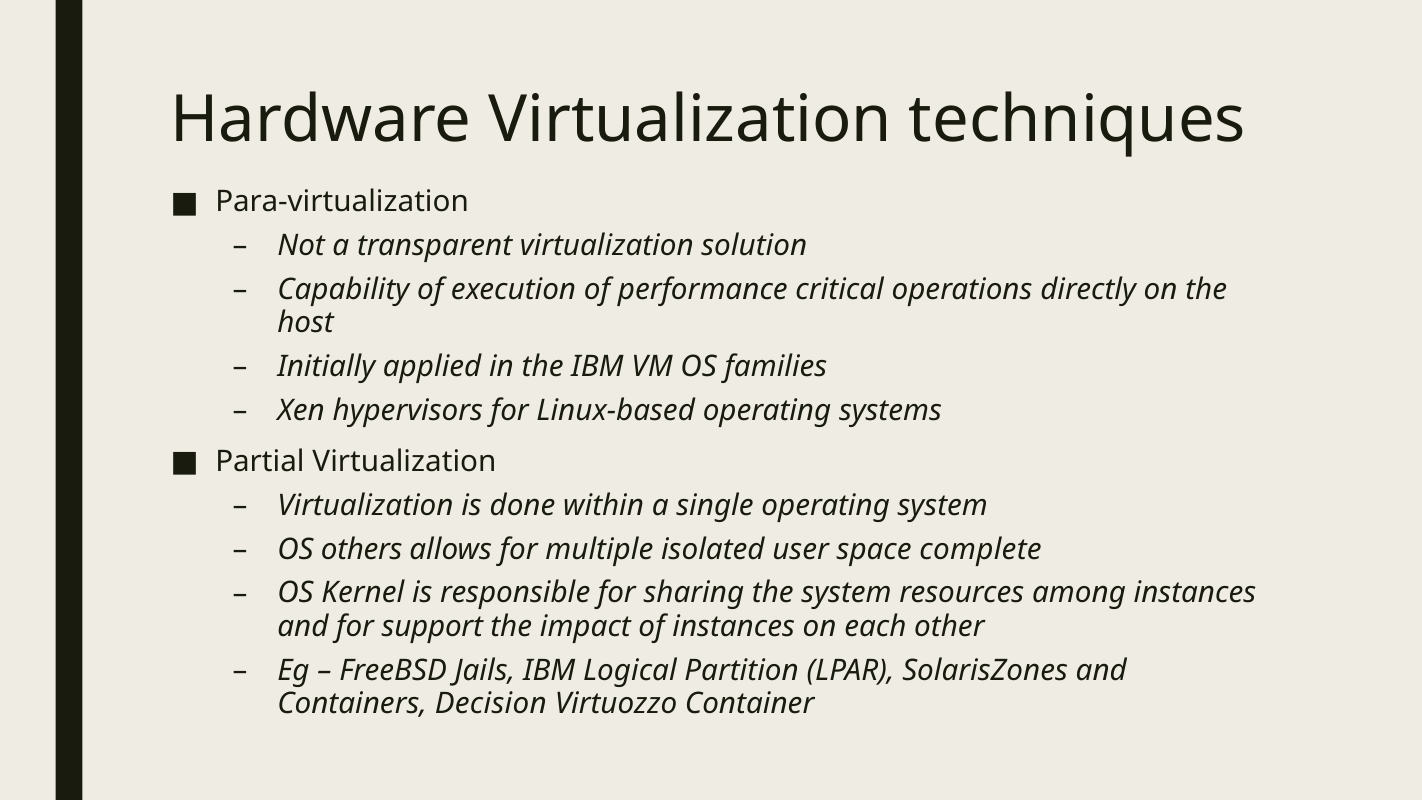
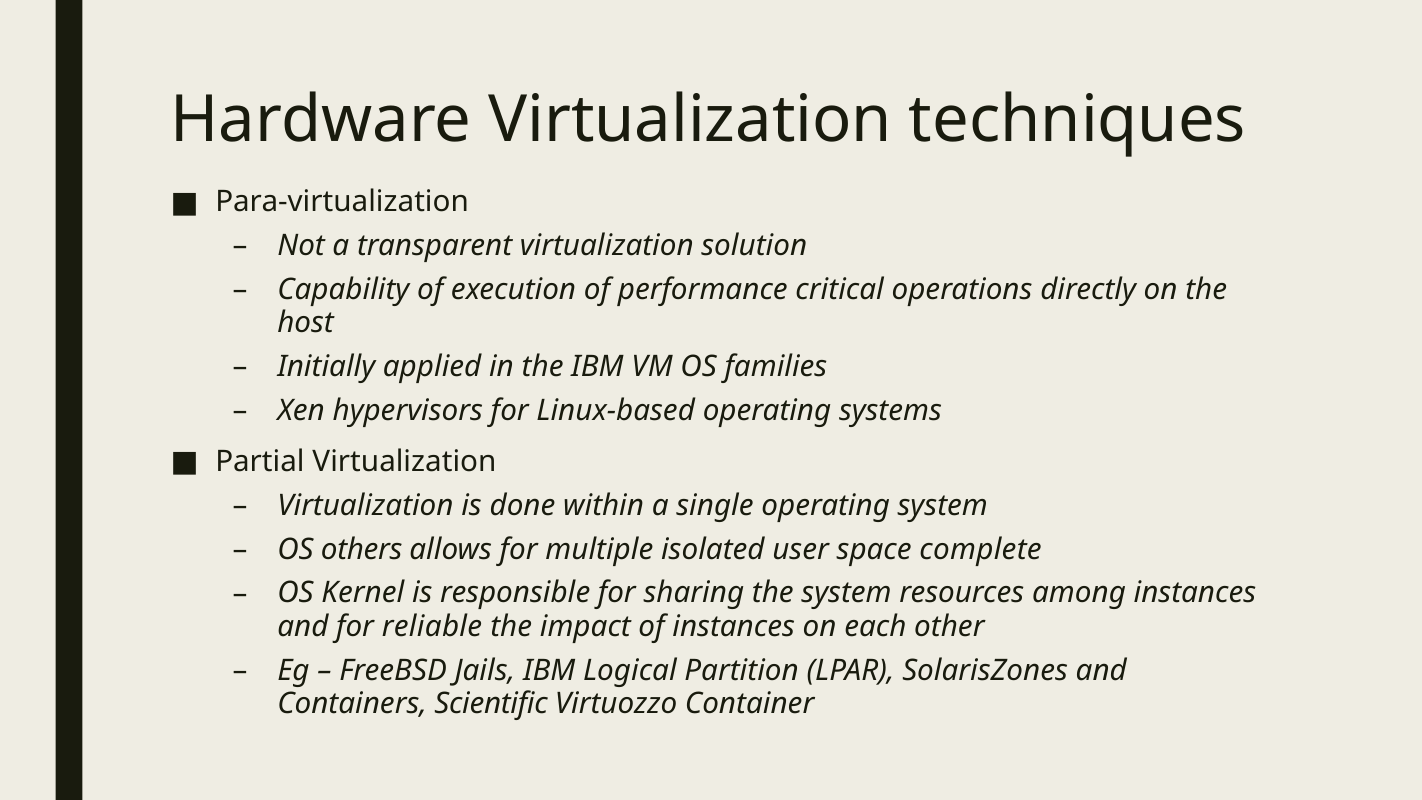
support: support -> reliable
Decision: Decision -> Scientific
